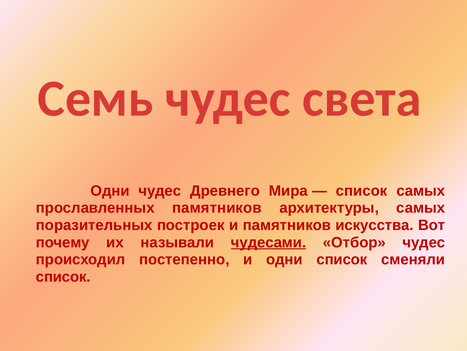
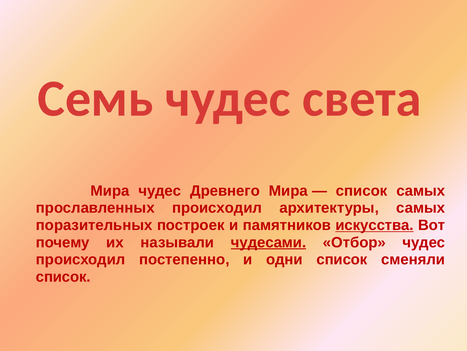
Одни at (110, 190): Одни -> Мира
прославленных памятников: памятников -> происходил
искусства underline: none -> present
